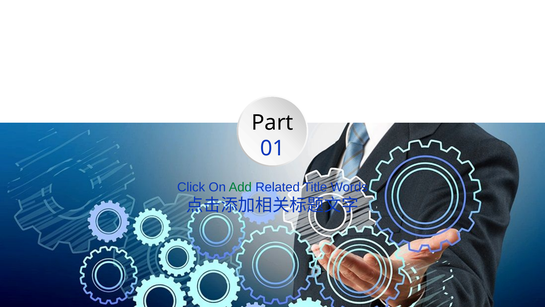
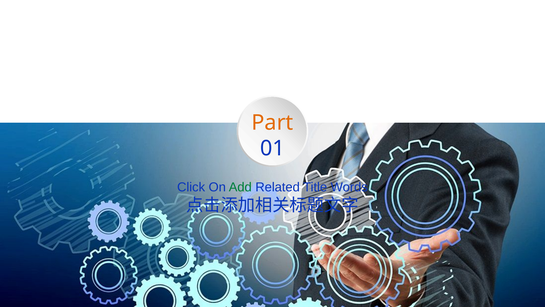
Part colour: black -> orange
